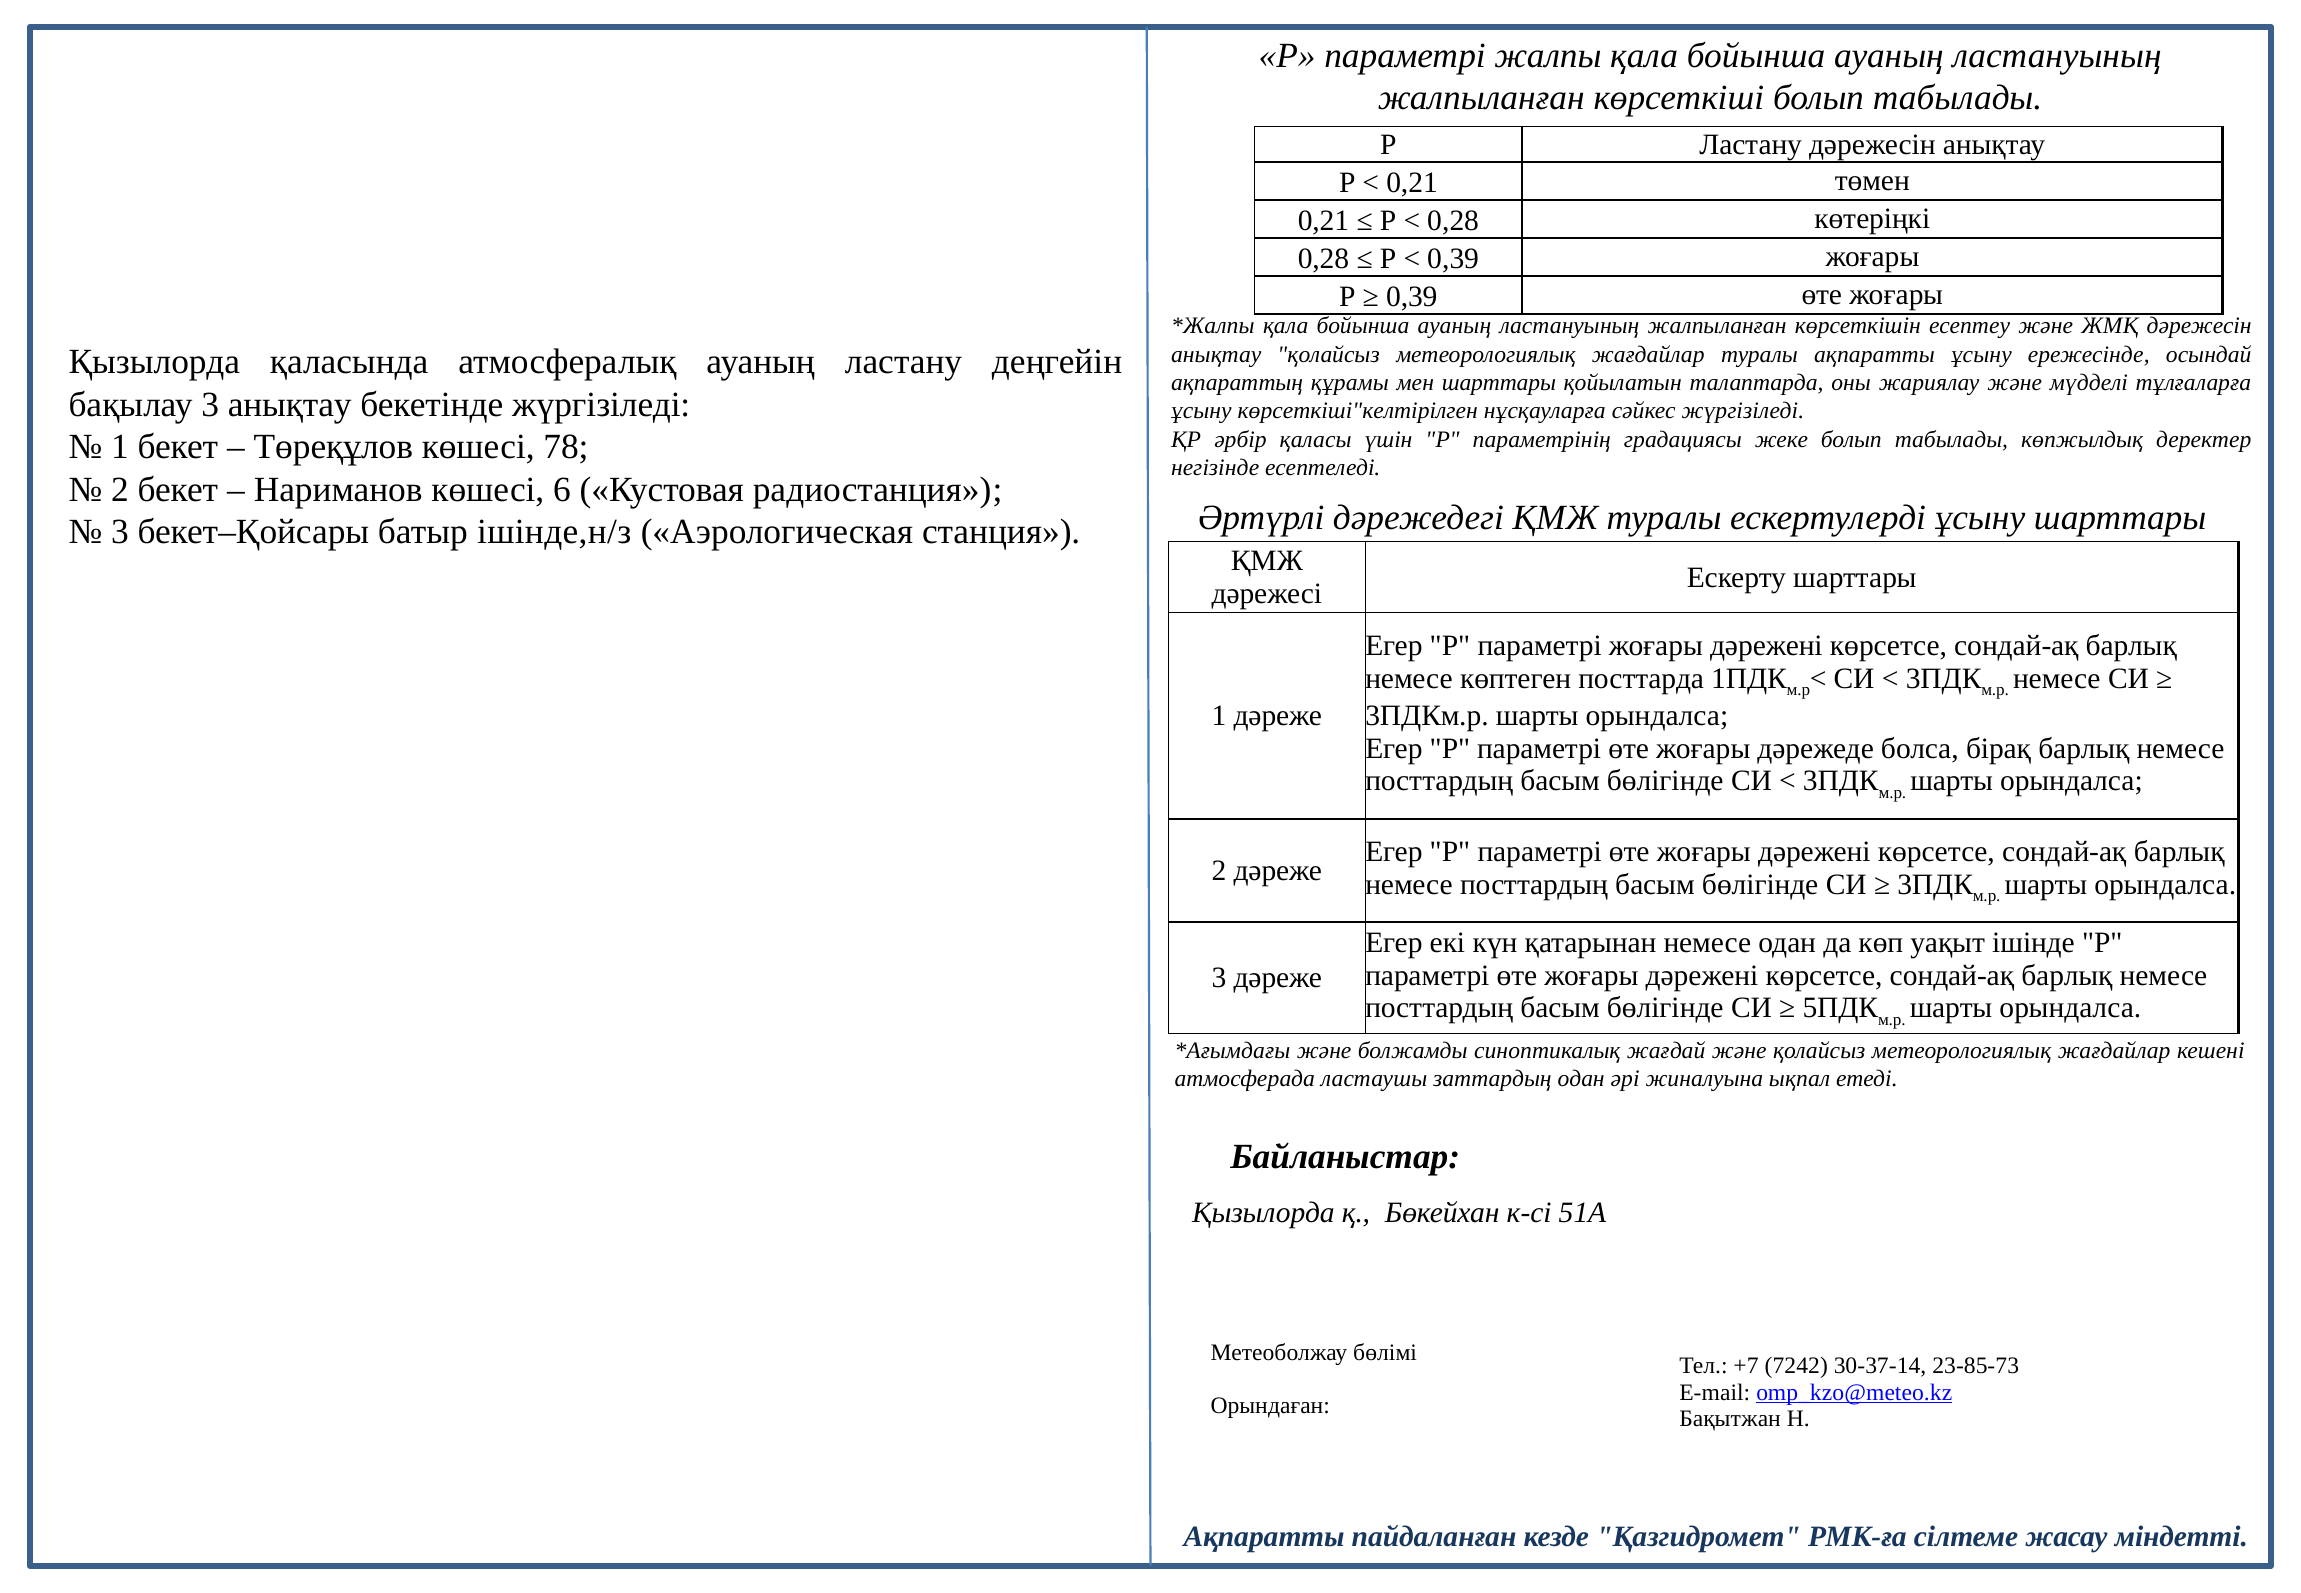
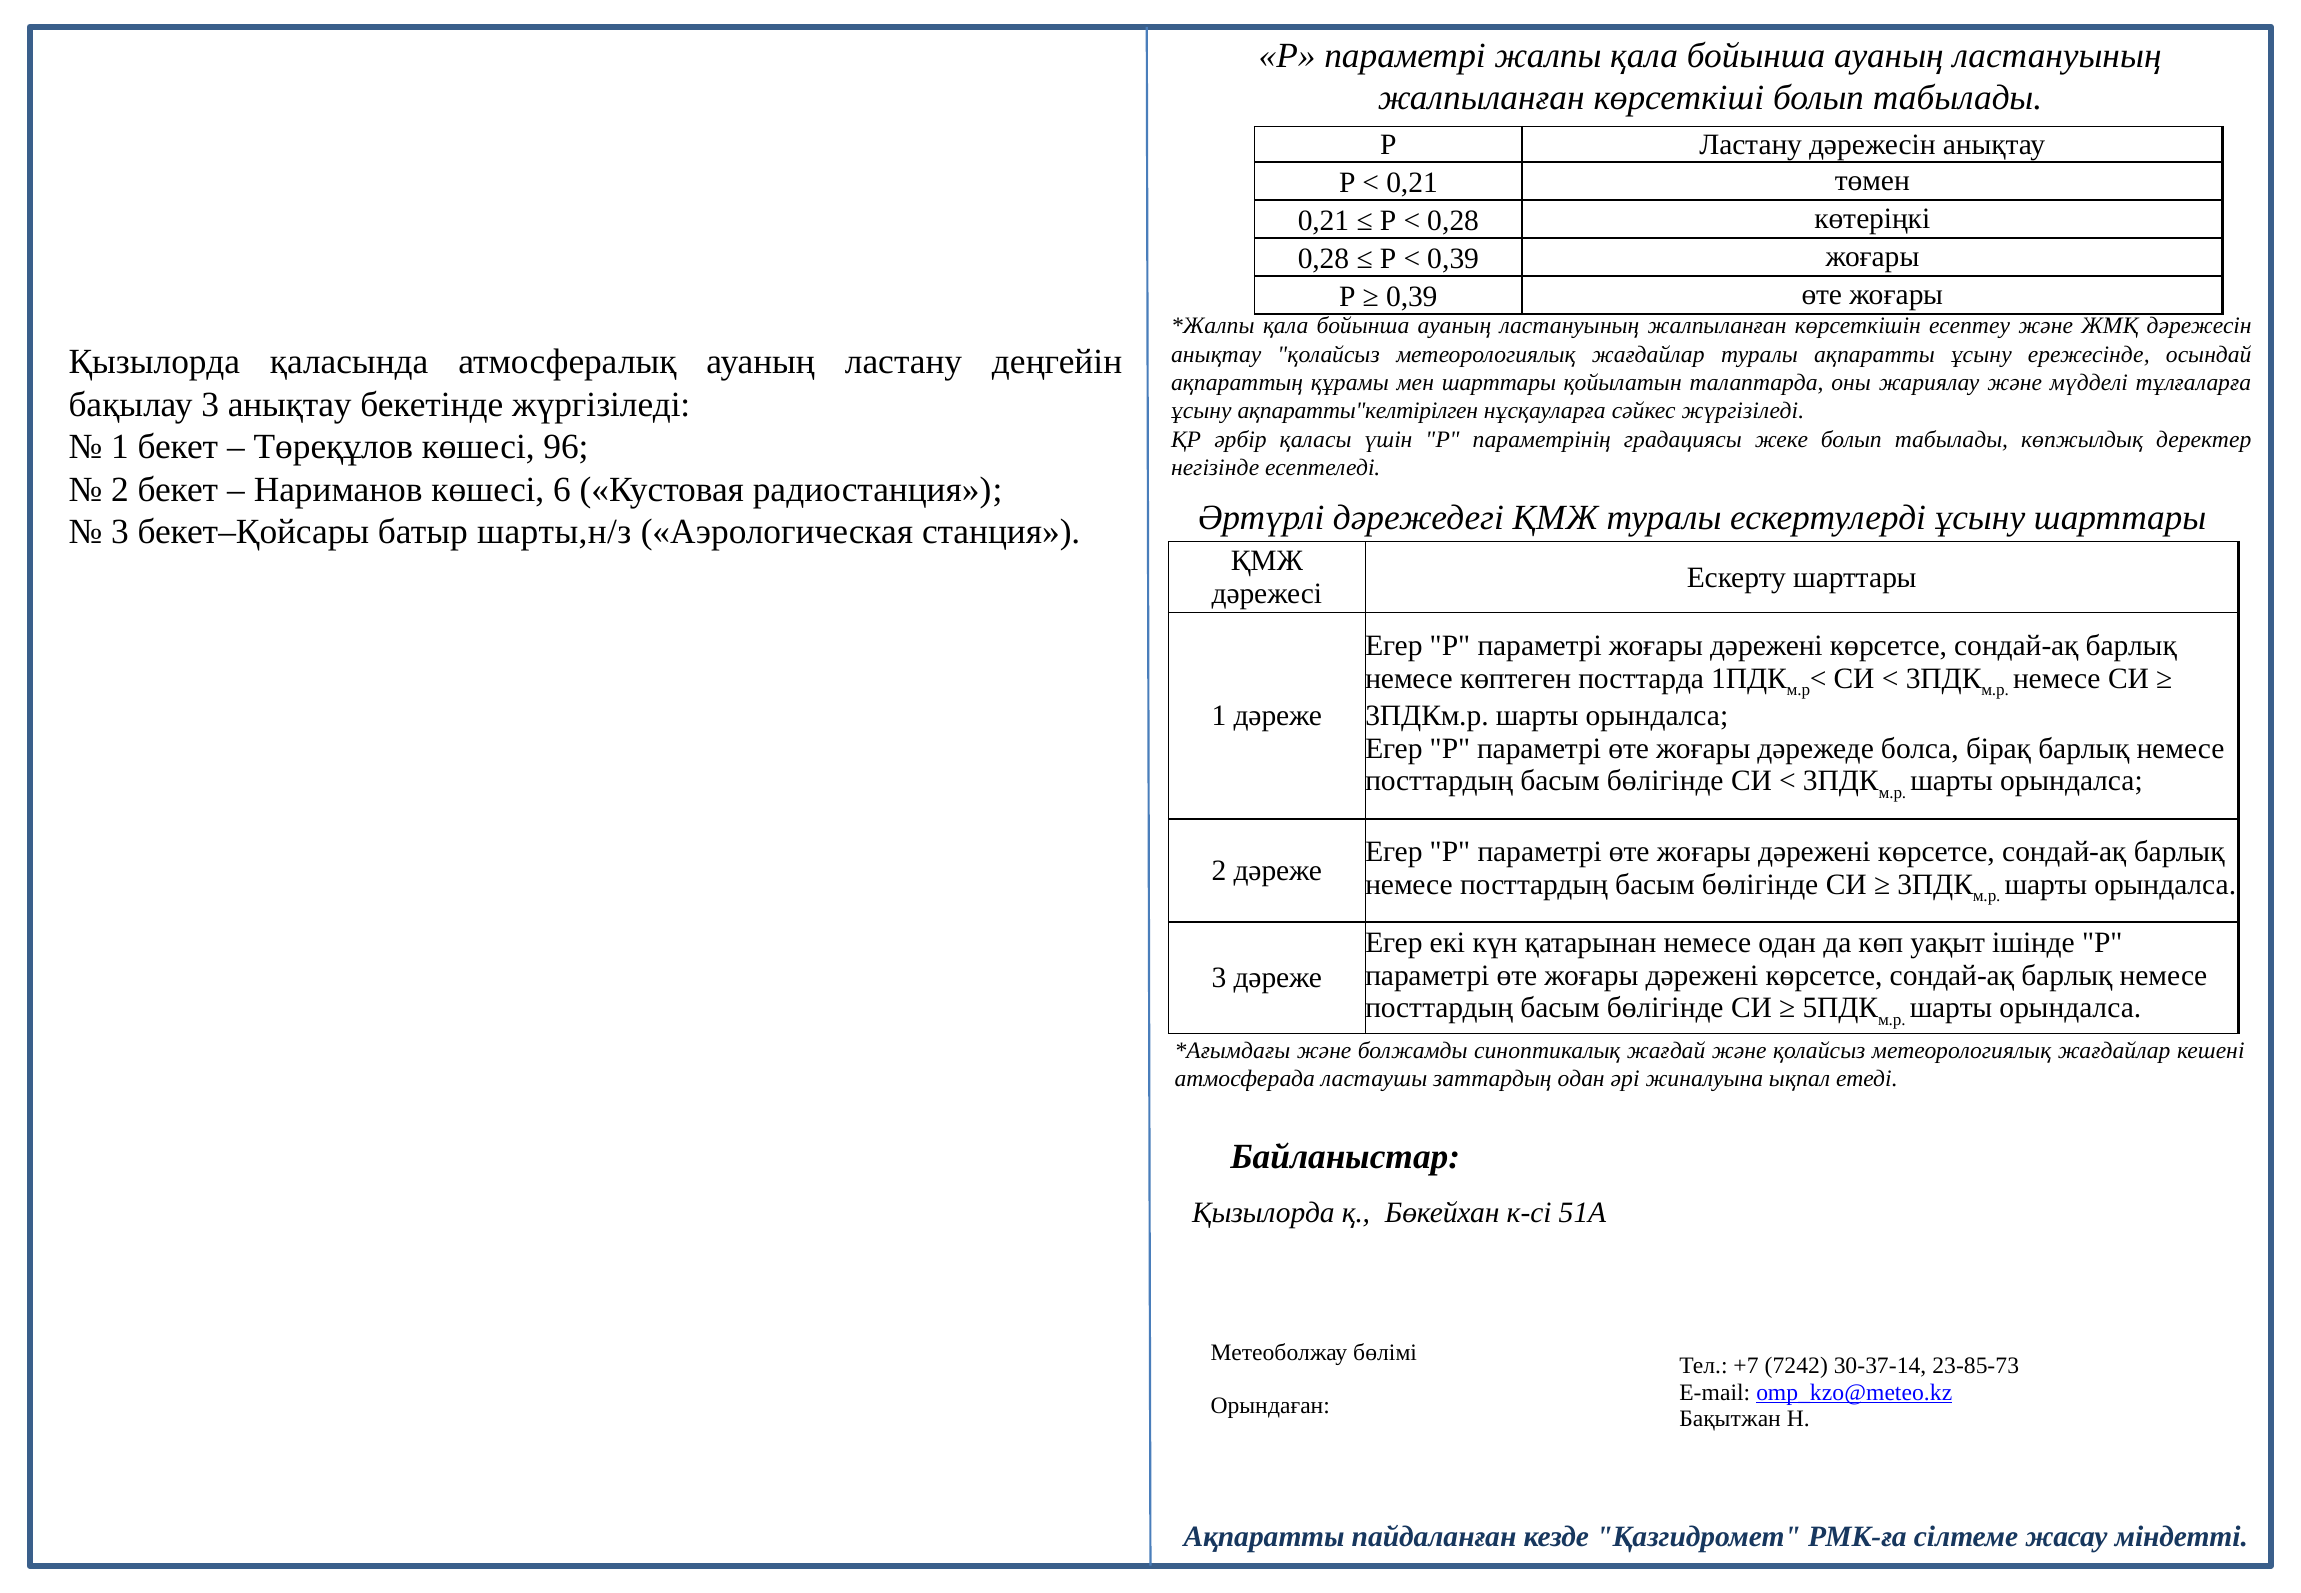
көрсеткіші"келтірілген: көрсеткіші"келтірілген -> ақпаратты"келтірілген
78: 78 -> 96
ішінде,н/з: ішінде,н/з -> шарты,н/з
